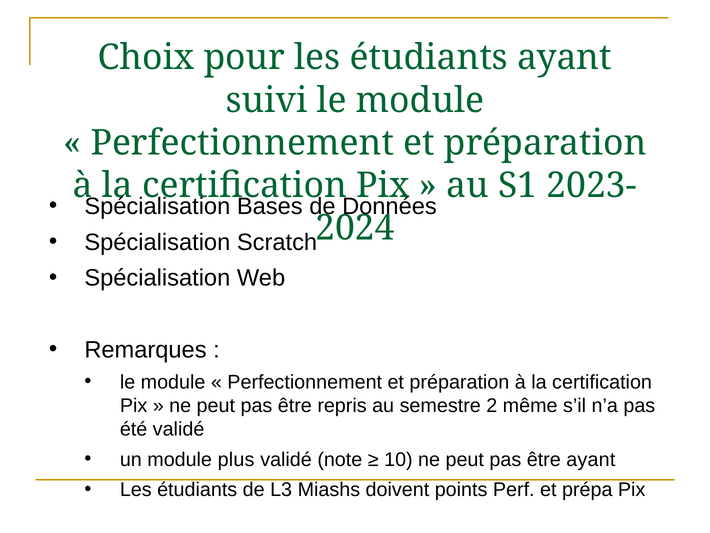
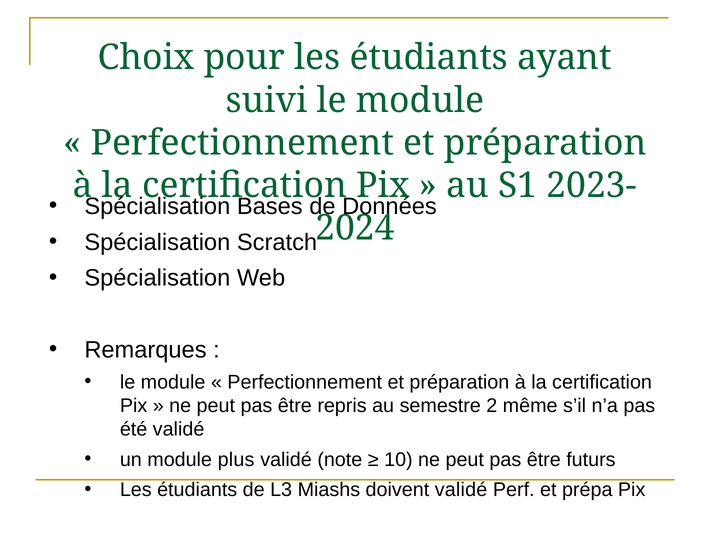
être ayant: ayant -> futurs
doivent points: points -> validé
